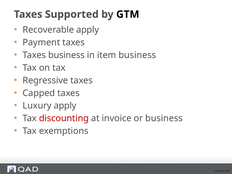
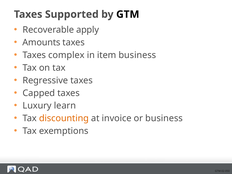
Payment: Payment -> Amounts
Taxes business: business -> complex
Luxury apply: apply -> learn
discounting colour: red -> orange
